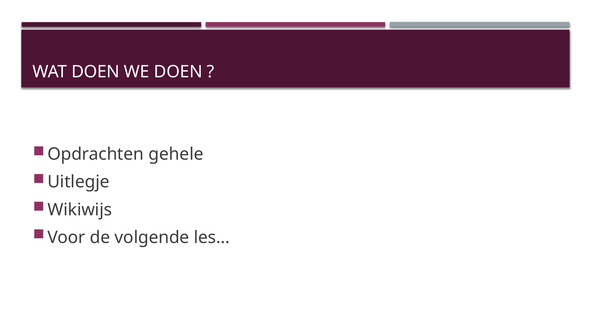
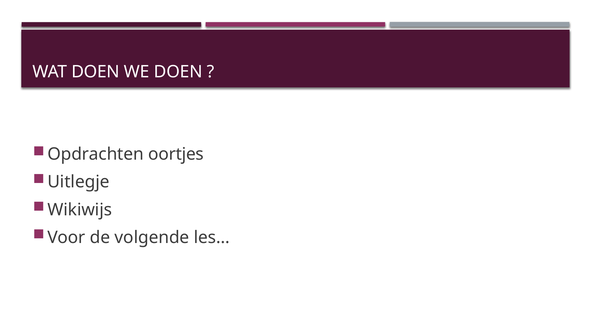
gehele: gehele -> oortjes
